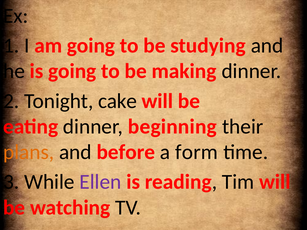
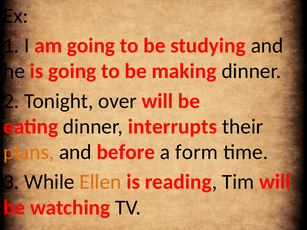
cake: cake -> over
beginning: beginning -> interrupts
Ellen colour: purple -> orange
